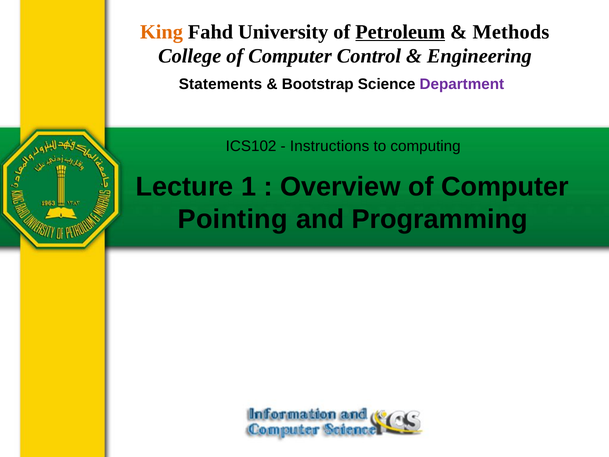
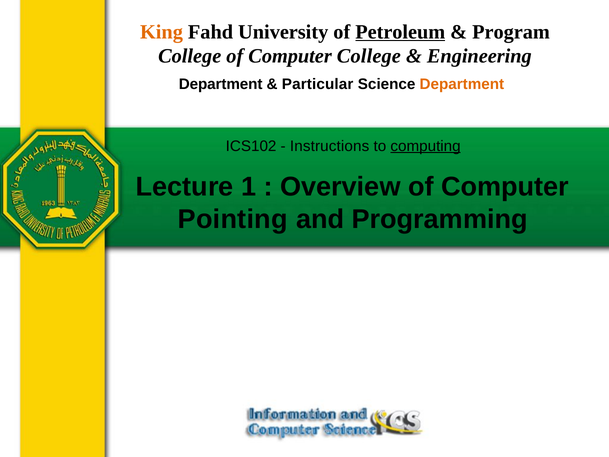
Methods: Methods -> Program
Computer Control: Control -> College
Statements at (220, 84): Statements -> Department
Bootstrap: Bootstrap -> Particular
Department at (462, 84) colour: purple -> orange
computing underline: none -> present
